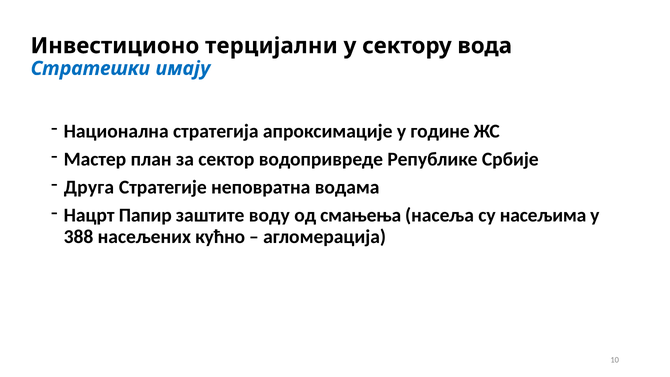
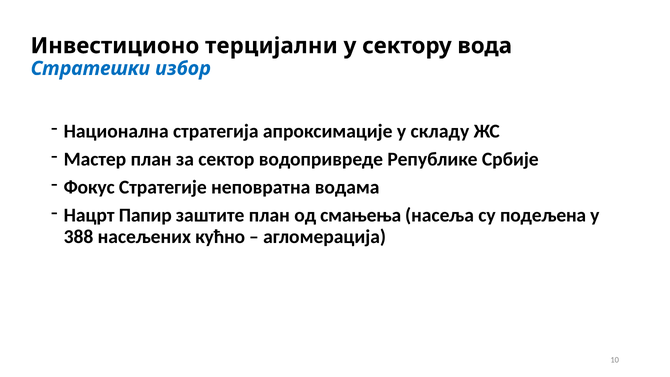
имају: имају -> избор
године: године -> складу
Друга: Друга -> Фокус
заштите воду: воду -> план
насељима: насељима -> подељена
